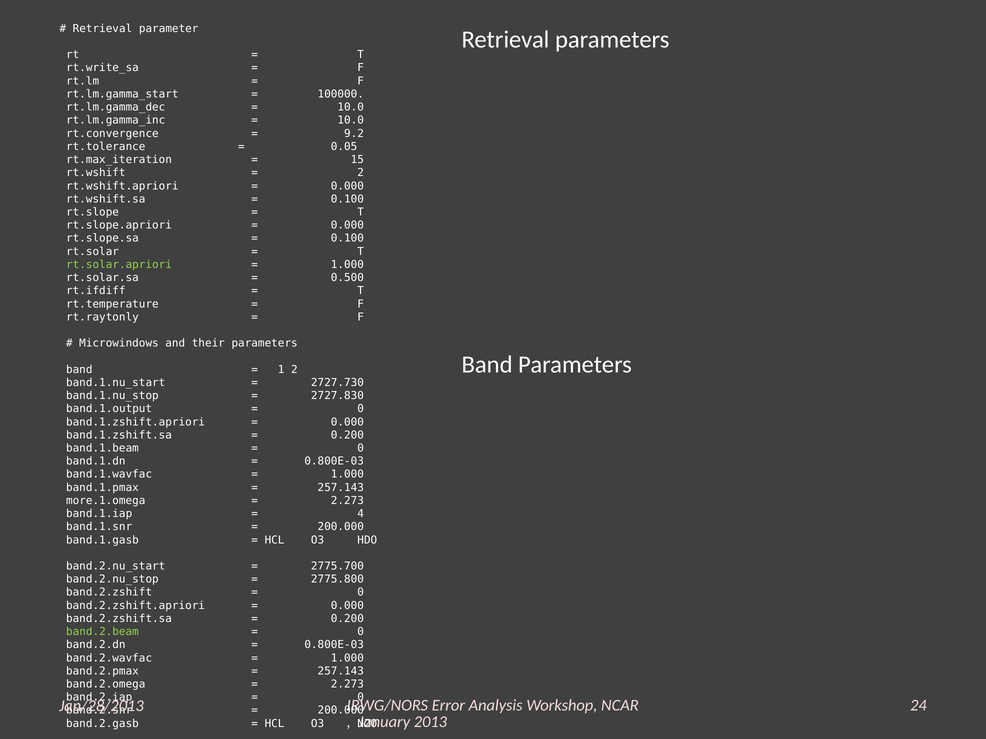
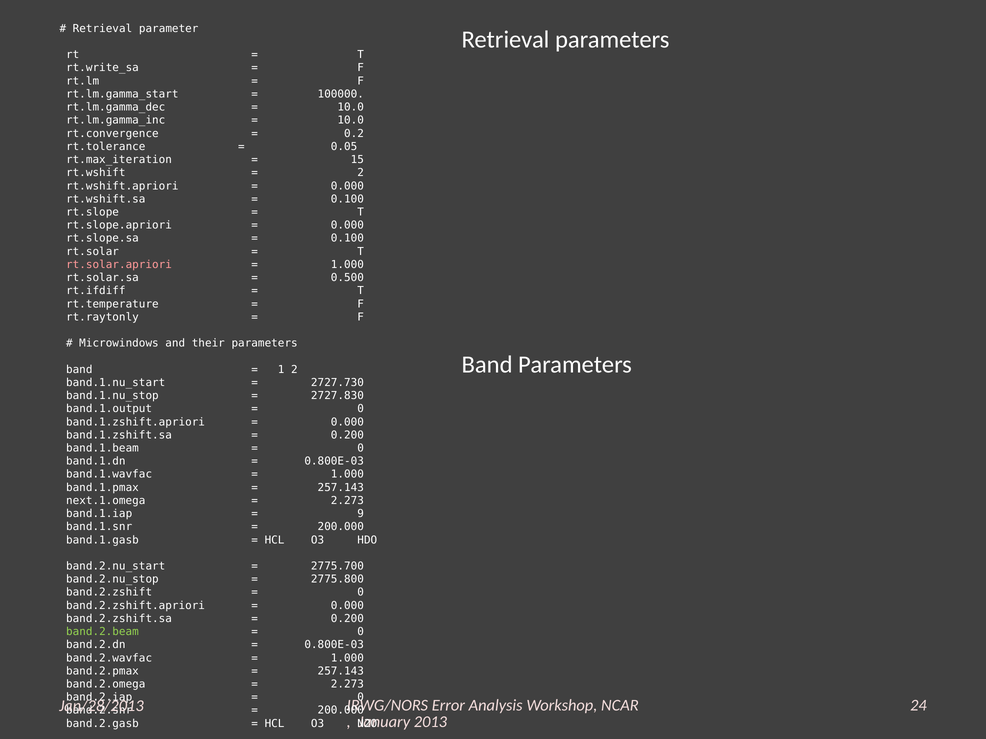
9.2: 9.2 -> 0.2
rt.solar.apriori colour: light green -> pink
more.1.omega: more.1.omega -> next.1.omega
4: 4 -> 9
